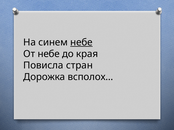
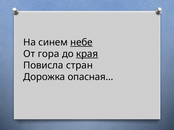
От небе: небе -> гора
края underline: none -> present
всполох…: всполох… -> опасная…
